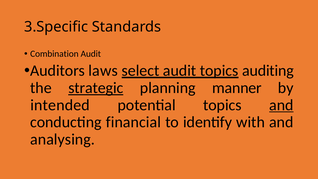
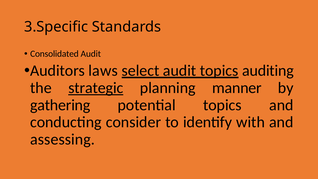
Combination: Combination -> Consolidated
intended: intended -> gathering
and at (281, 105) underline: present -> none
financial: financial -> consider
analysing: analysing -> assessing
